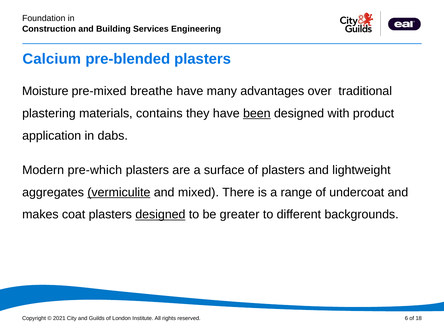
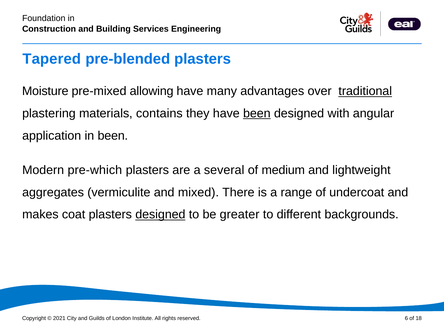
Calcium: Calcium -> Tapered
breathe: breathe -> allowing
traditional underline: none -> present
product: product -> angular
in dabs: dabs -> been
surface: surface -> several
of plasters: plasters -> medium
vermiculite underline: present -> none
